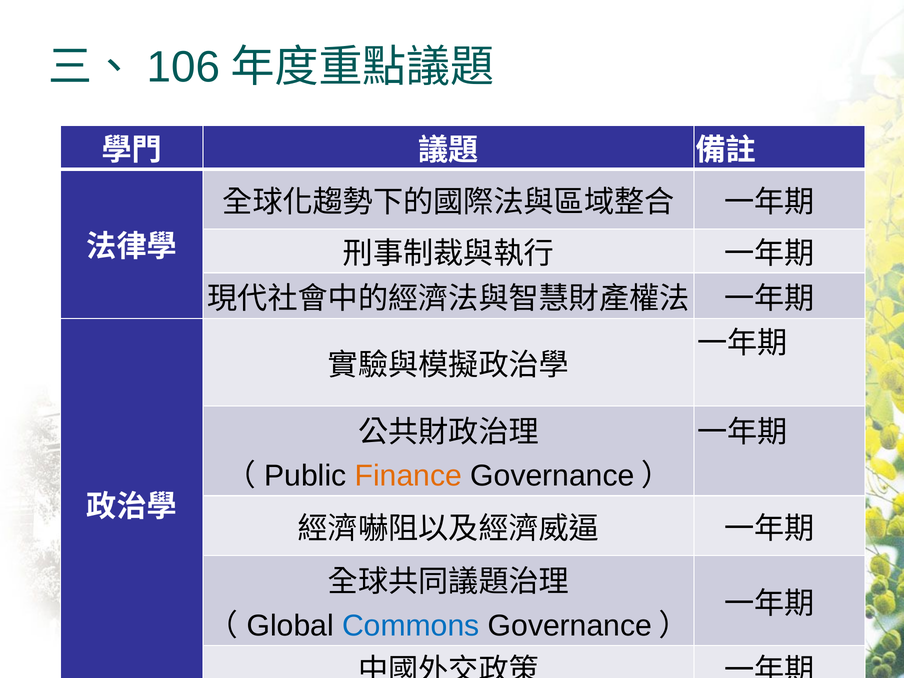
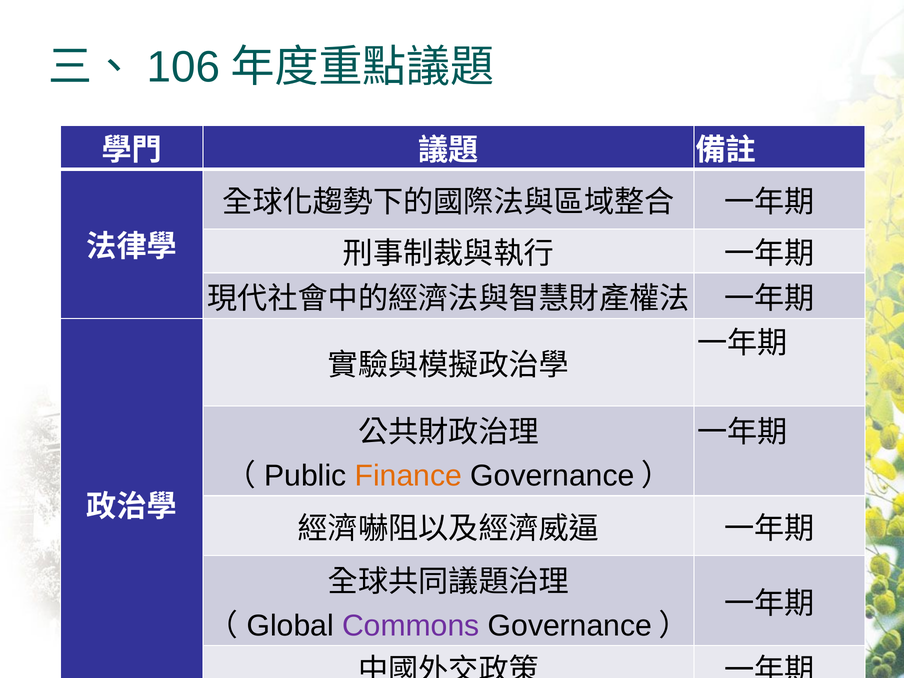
Commons colour: blue -> purple
